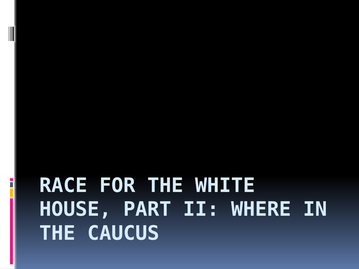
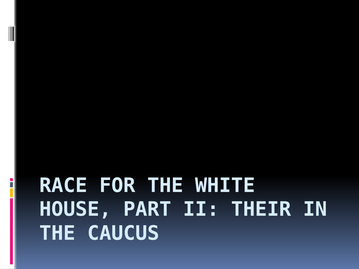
WHERE: WHERE -> THEIR
